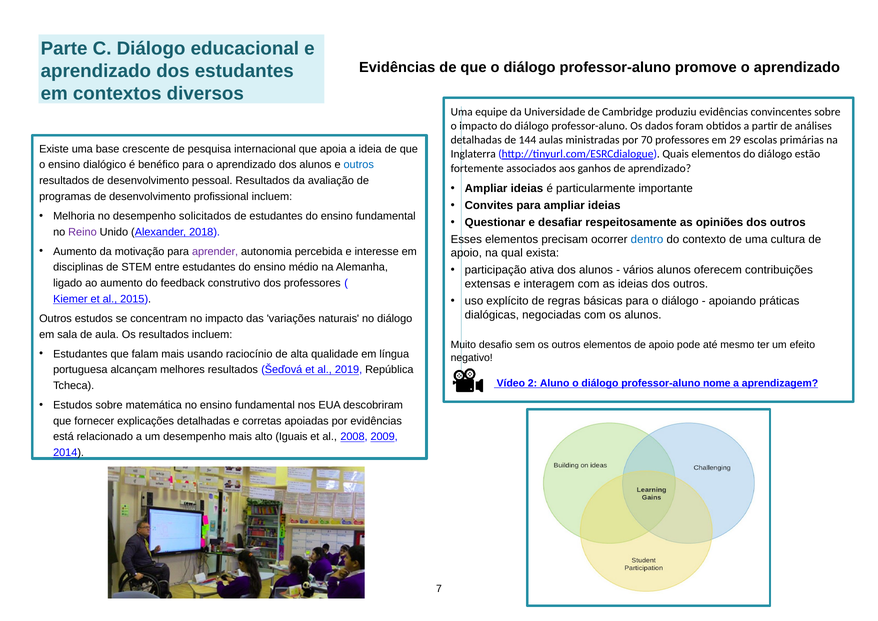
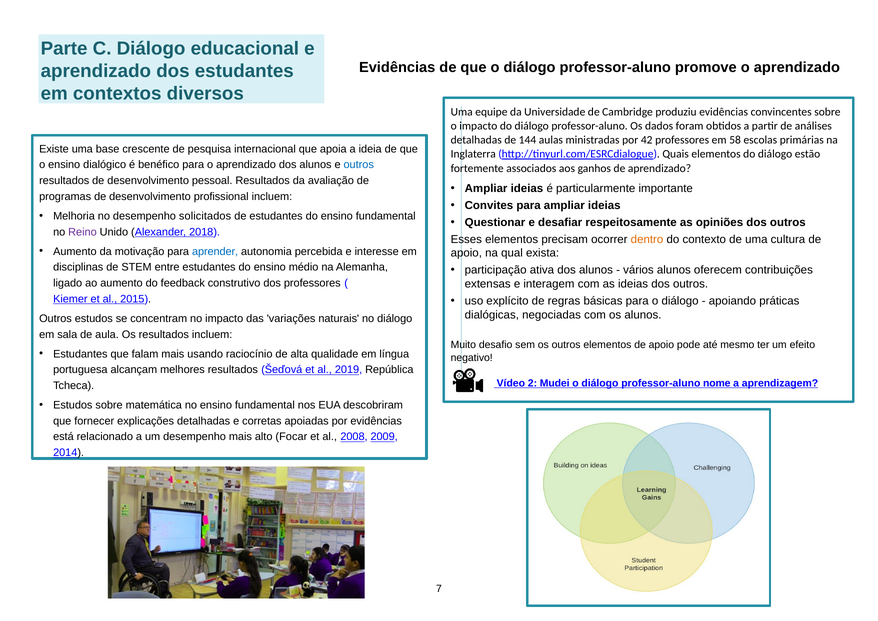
70: 70 -> 42
29: 29 -> 58
dentro colour: blue -> orange
aprender colour: purple -> blue
Aluno: Aluno -> Mudei
Iguais: Iguais -> Focar
